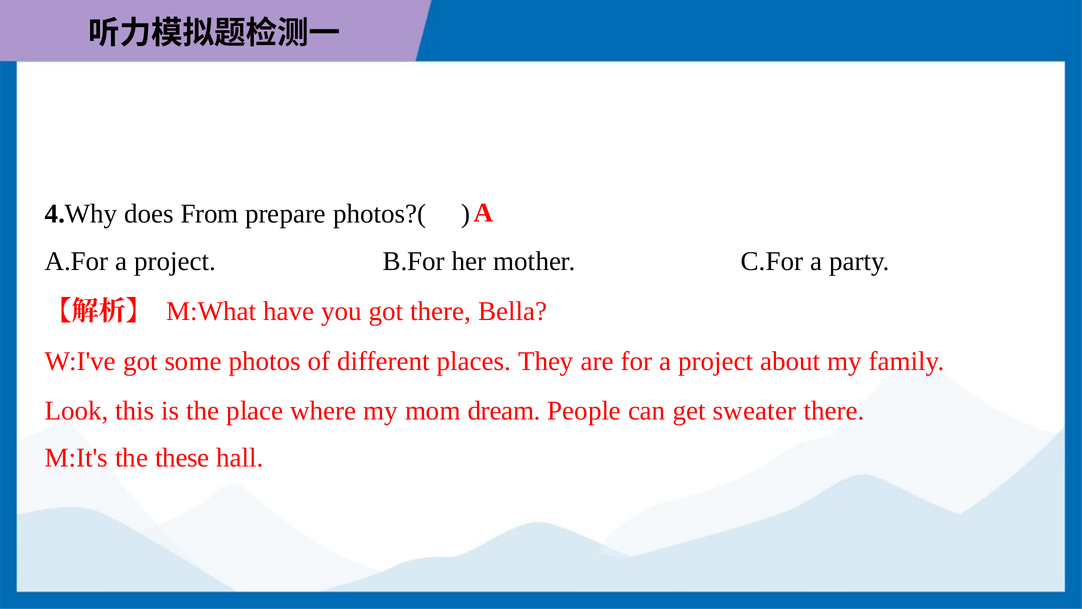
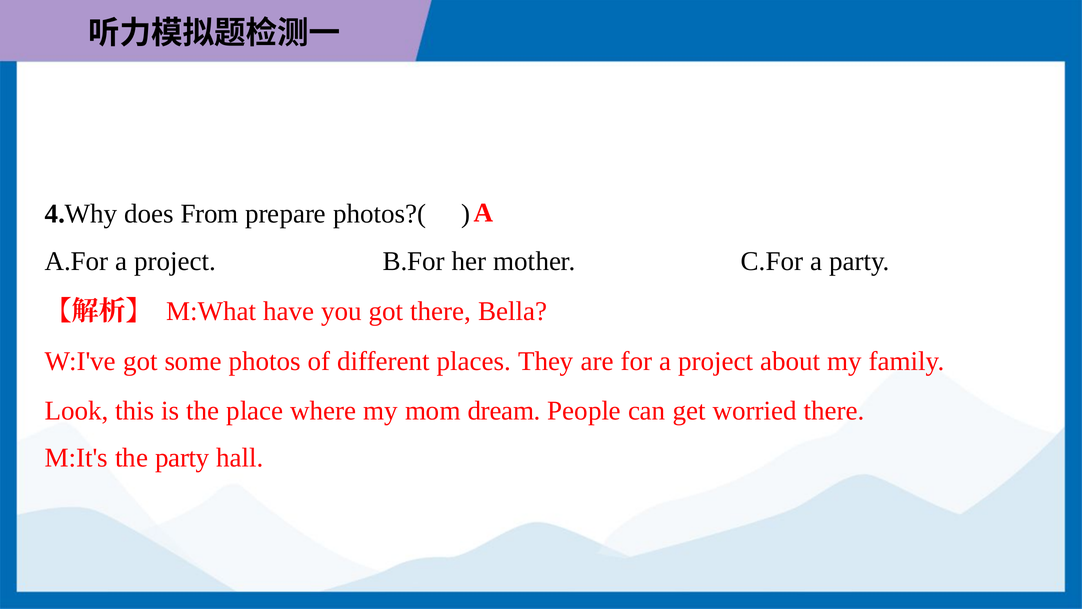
sweater: sweater -> worried
the these: these -> party
